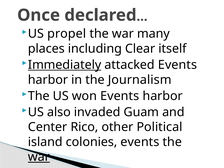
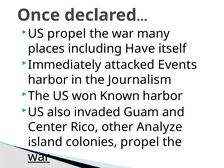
Clear: Clear -> Have
Immediately underline: present -> none
won Events: Events -> Known
Political: Political -> Analyze
colonies events: events -> propel
